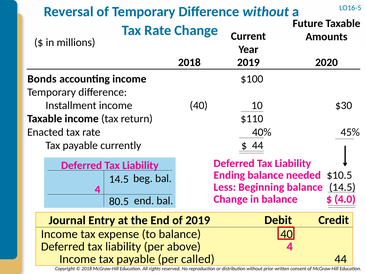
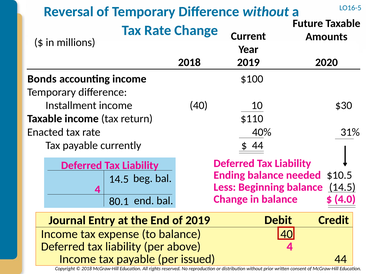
45%: 45% -> 31%
80.5: 80.5 -> 80.1
called: called -> issued
